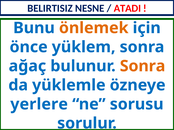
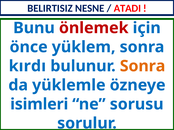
önlemek colour: orange -> red
ağaç: ağaç -> kırdı
yerlere: yerlere -> isimleri
